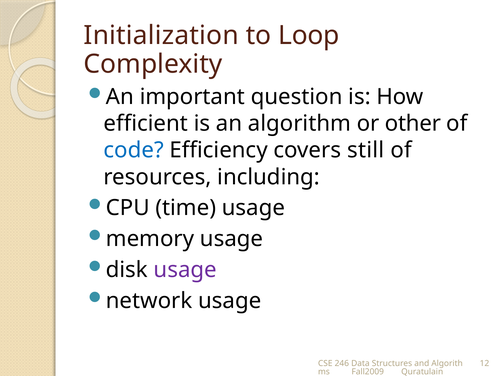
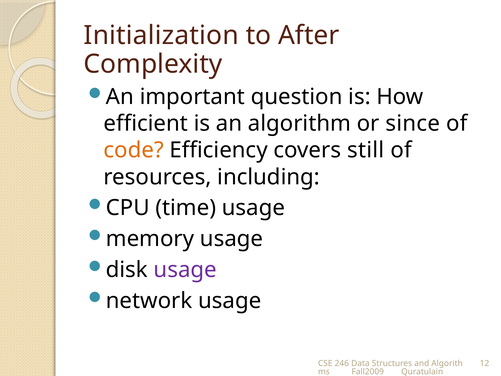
Loop: Loop -> After
other: other -> since
code colour: blue -> orange
